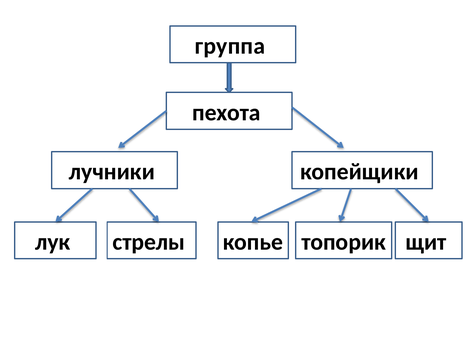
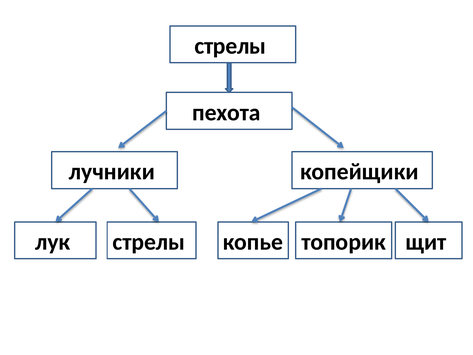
группа at (230, 46): группа -> стрелы
